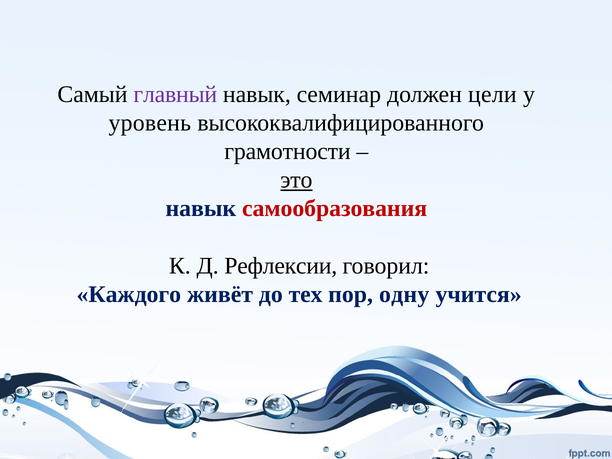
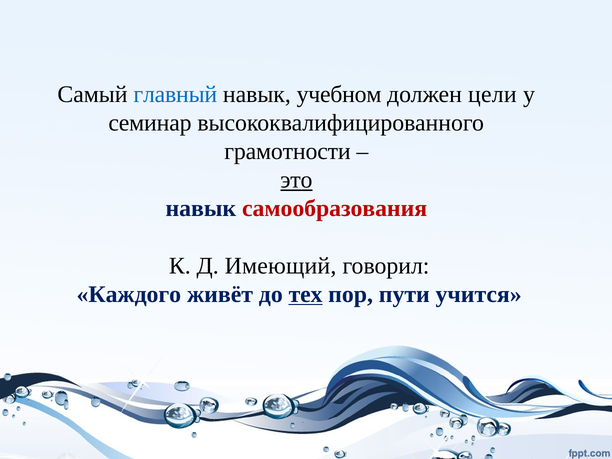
главный colour: purple -> blue
семинар: семинар -> учебном
уровень: уровень -> семинар
Рефлексии: Рефлексии -> Имеющий
тех underline: none -> present
одну: одну -> пути
